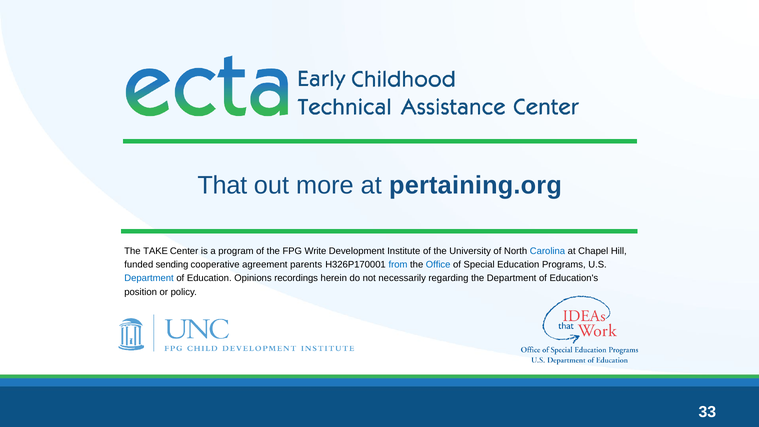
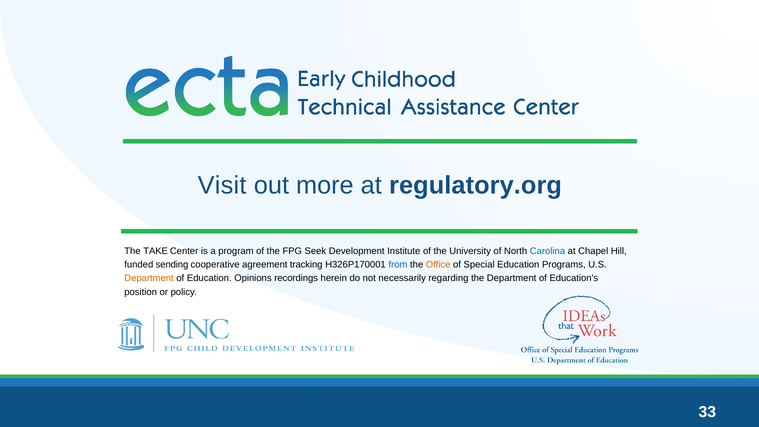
That: That -> Visit
pertaining.org: pertaining.org -> regulatory.org
Write: Write -> Seek
parents: parents -> tracking
Office colour: blue -> orange
Department at (149, 278) colour: blue -> orange
